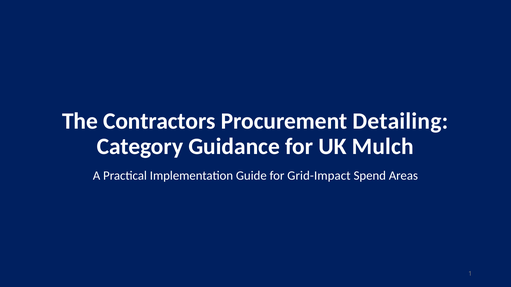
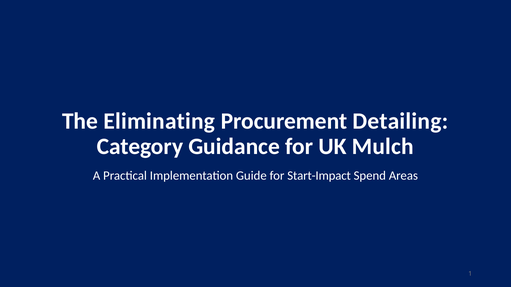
Contractors: Contractors -> Eliminating
Grid-Impact: Grid-Impact -> Start-Impact
